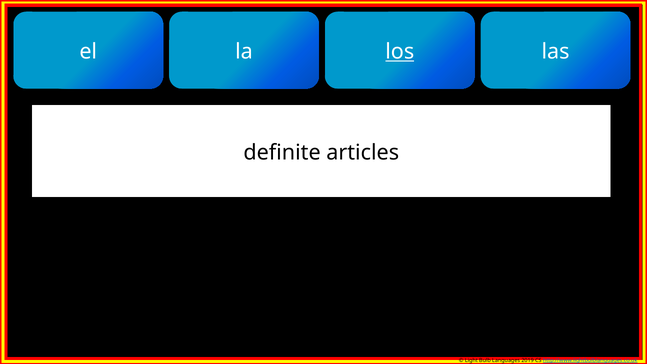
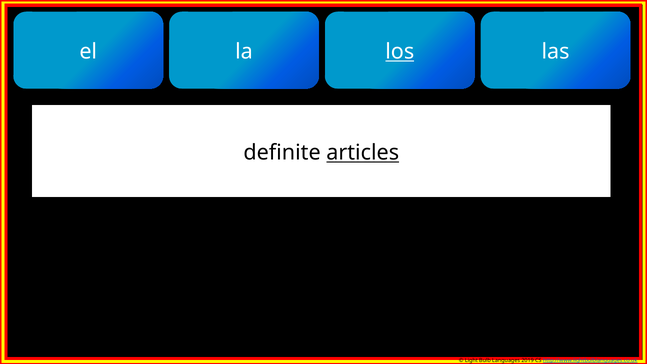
articles underline: none -> present
